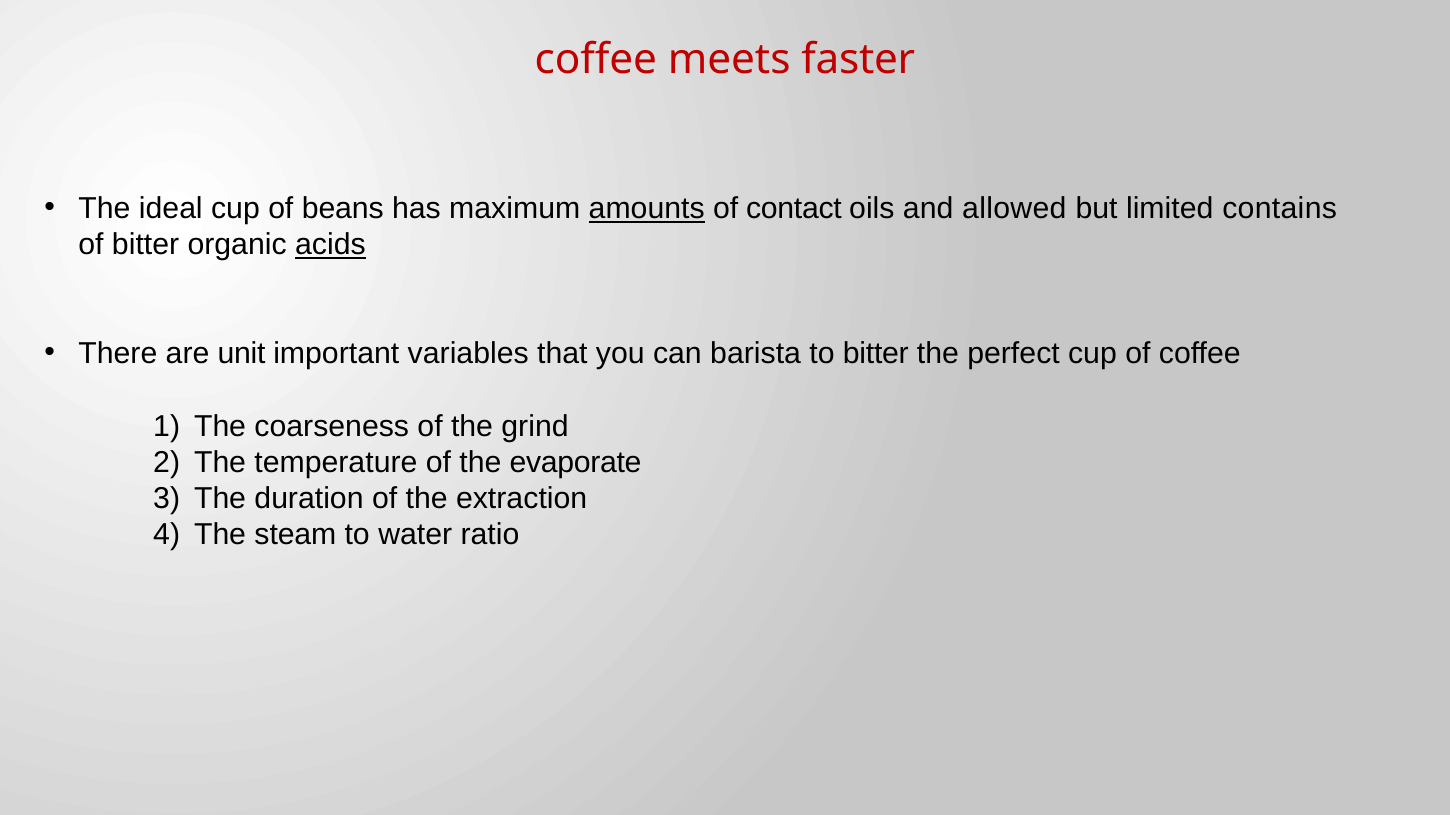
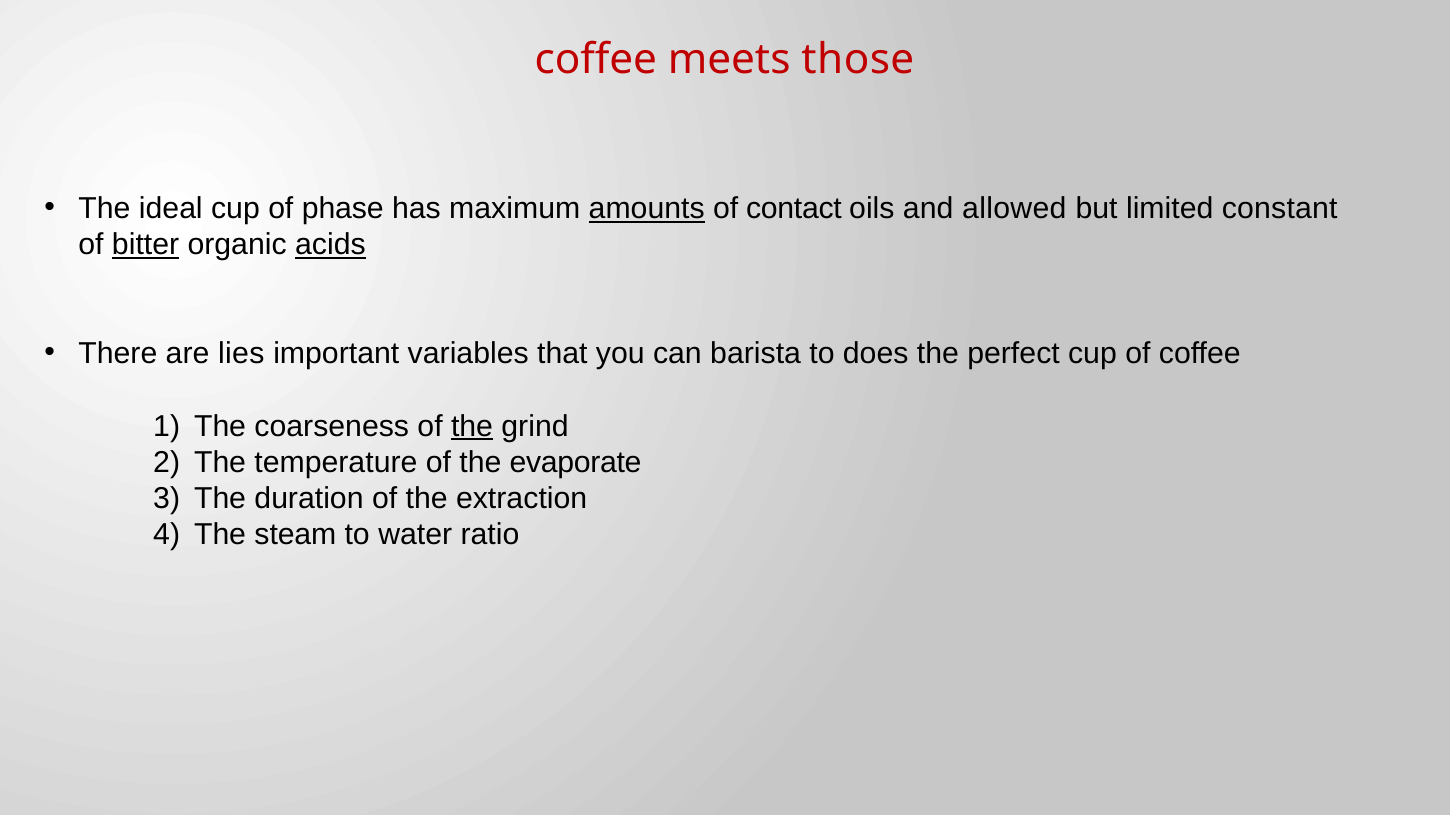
faster: faster -> those
beans: beans -> phase
contains: contains -> constant
bitter at (146, 245) underline: none -> present
unit: unit -> lies
to bitter: bitter -> does
the at (472, 426) underline: none -> present
